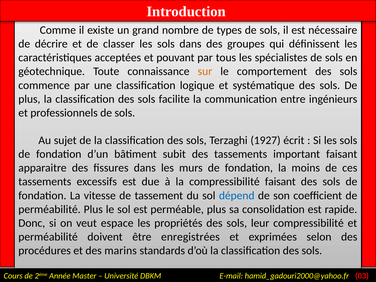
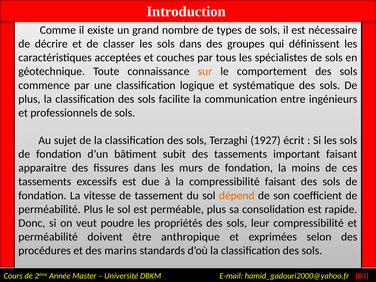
pouvant: pouvant -> couches
dépend colour: blue -> orange
espace: espace -> poudre
enregistrées: enregistrées -> anthropique
